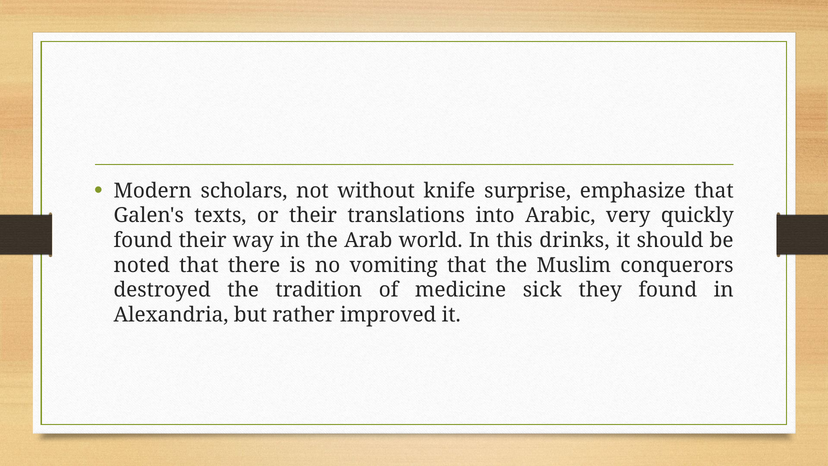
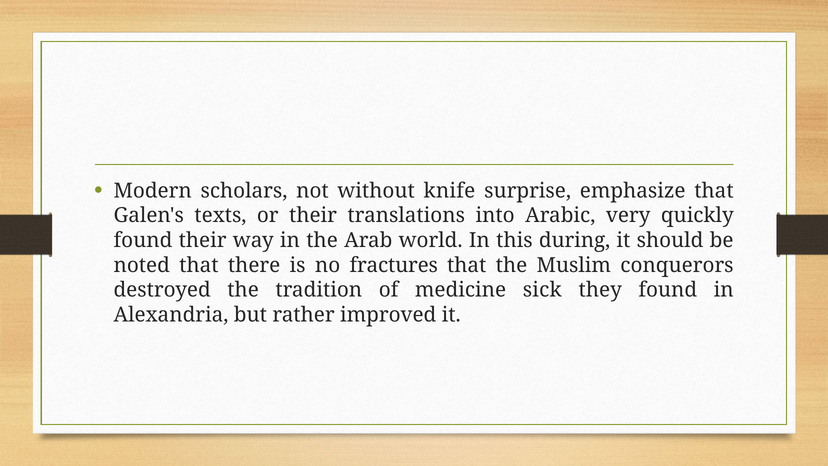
drinks: drinks -> during
vomiting: vomiting -> fractures
